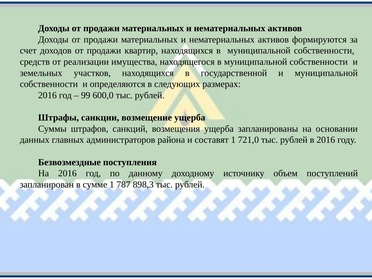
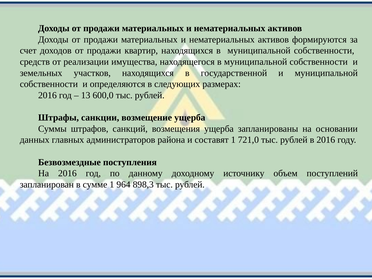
99: 99 -> 13
787: 787 -> 964
